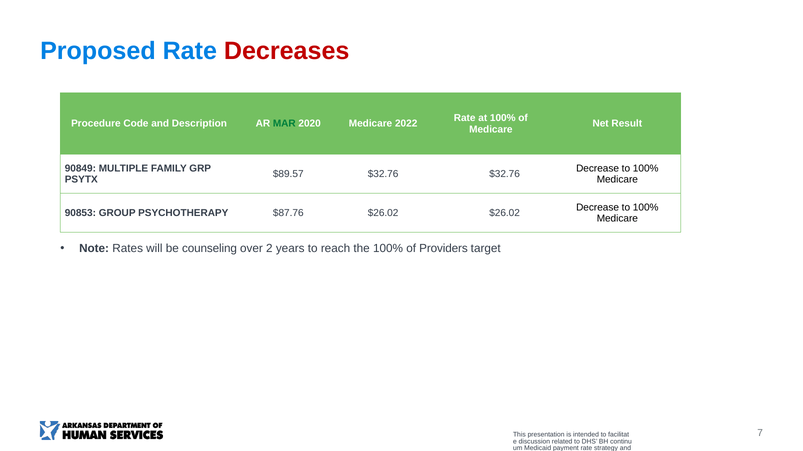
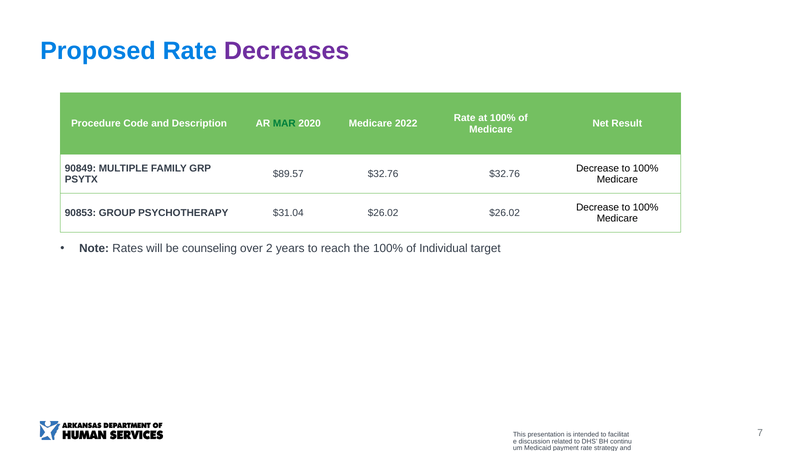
Decreases colour: red -> purple
$87.76: $87.76 -> $31.04
Providers: Providers -> Individual
